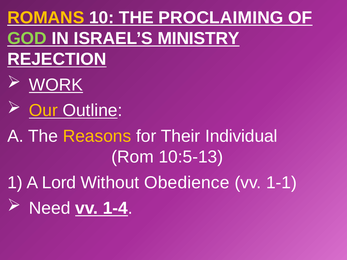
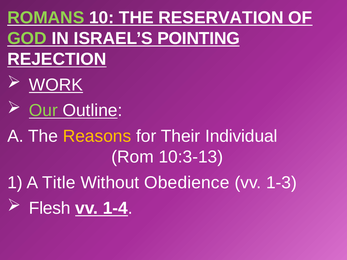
ROMANS colour: yellow -> light green
PROCLAIMING: PROCLAIMING -> RESERVATION
MINISTRY: MINISTRY -> POINTING
Our colour: yellow -> light green
10:5-13: 10:5-13 -> 10:3-13
Lord: Lord -> Title
1-1: 1-1 -> 1-3
Need: Need -> Flesh
